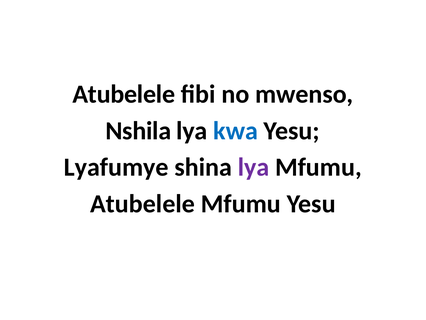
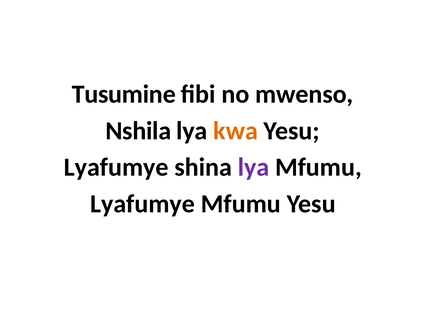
Atubelele at (124, 94): Atubelele -> Tusumine
kwa colour: blue -> orange
Atubelele at (143, 204): Atubelele -> Lyafumye
